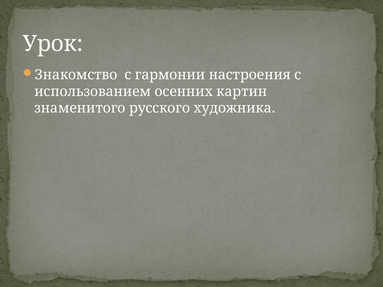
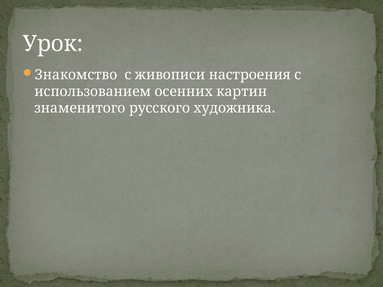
гармонии: гармонии -> живописи
